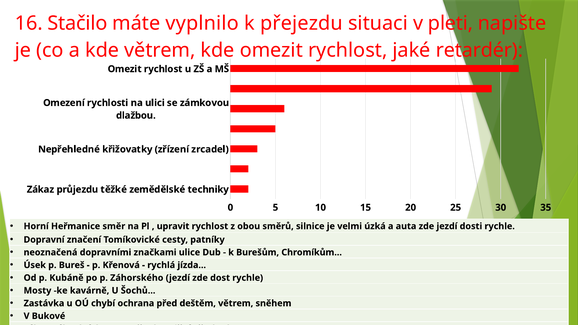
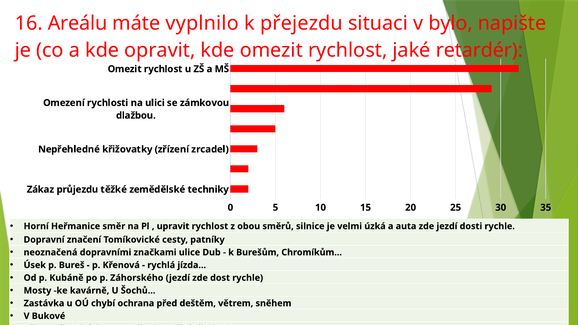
Stačilo: Stačilo -> Areálu
pleti: pleti -> bylo
kde větrem: větrem -> opravit
